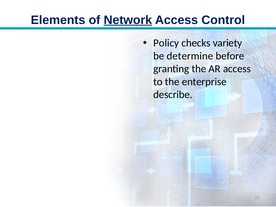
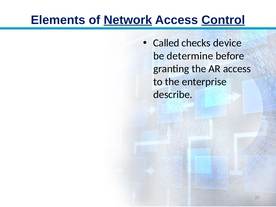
Control underline: none -> present
Policy: Policy -> Called
variety: variety -> device
